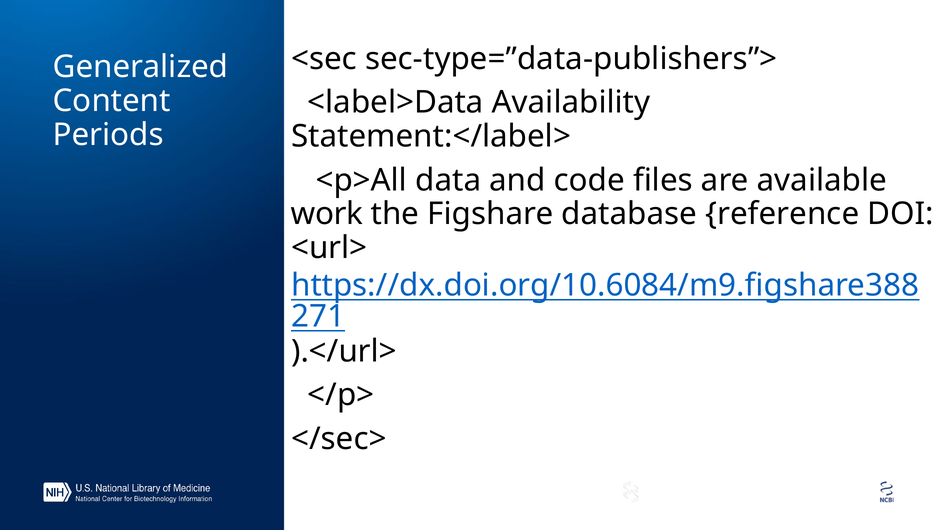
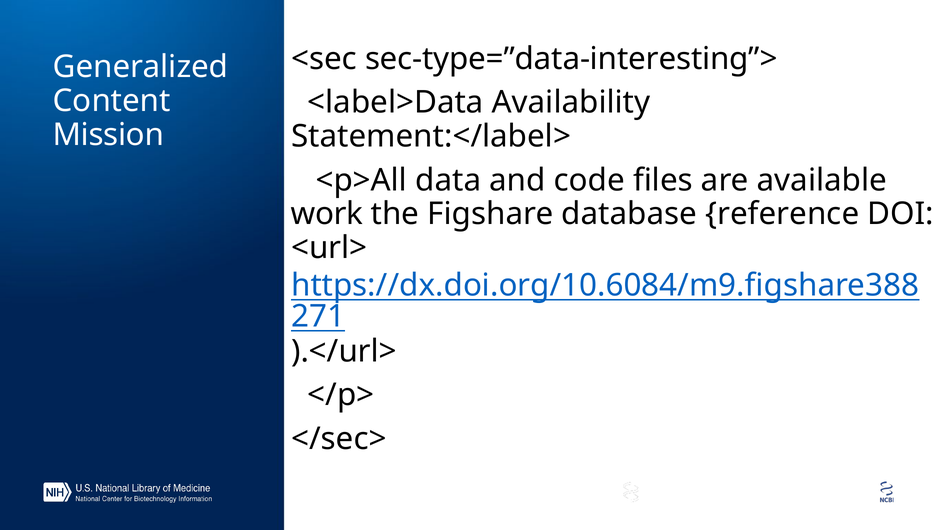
sec-type=”data-publishers”>: sec-type=”data-publishers”> -> sec-type=”data-interesting”>
Periods: Periods -> Mission
